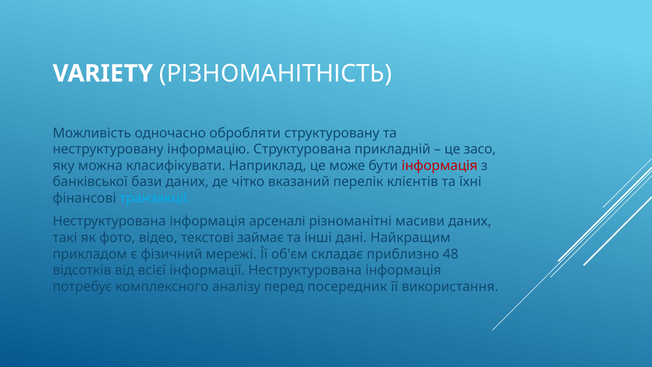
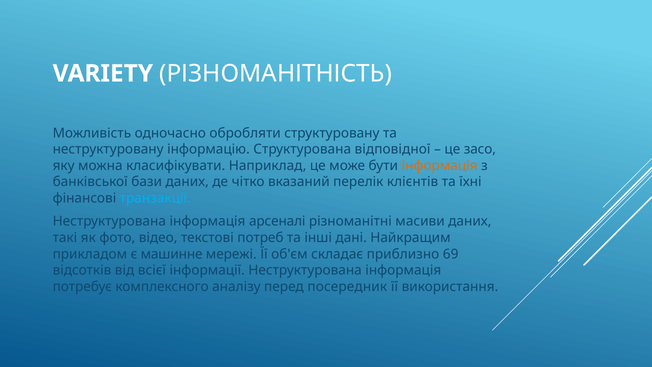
прикладній: прикладній -> відповідної
інформація at (440, 166) colour: red -> orange
займає: займає -> потреб
фізичний: фізичний -> машинне
48: 48 -> 69
